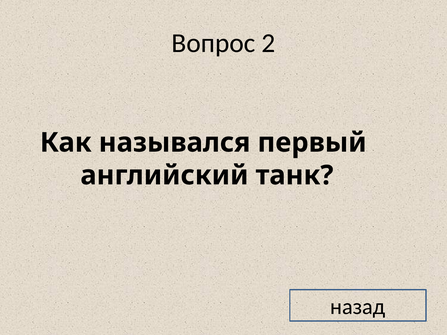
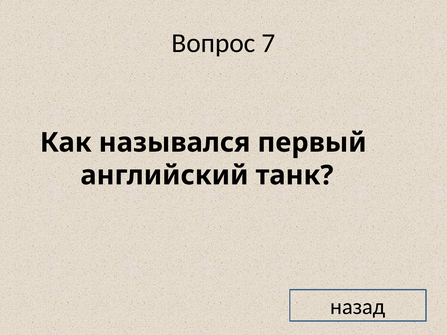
2: 2 -> 7
